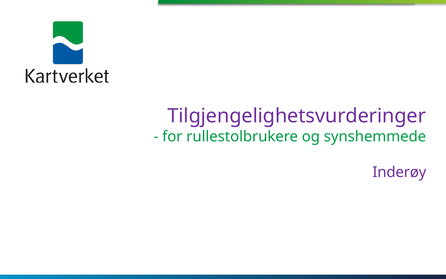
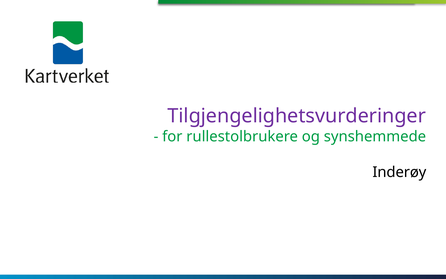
Inderøy colour: purple -> black
